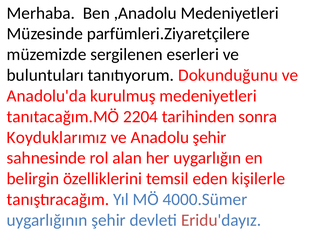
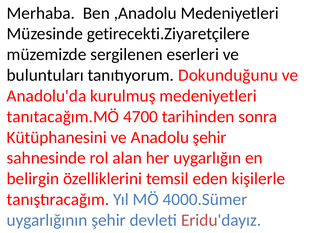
parfümleri.Ziyaretçilere: parfümleri.Ziyaretçilere -> getirecekti.Ziyaretçilere
2204: 2204 -> 4700
Koyduklarımız: Koyduklarımız -> Kütüphanesini
